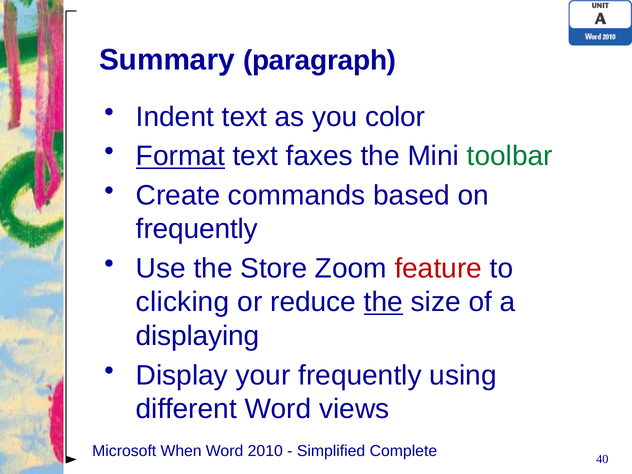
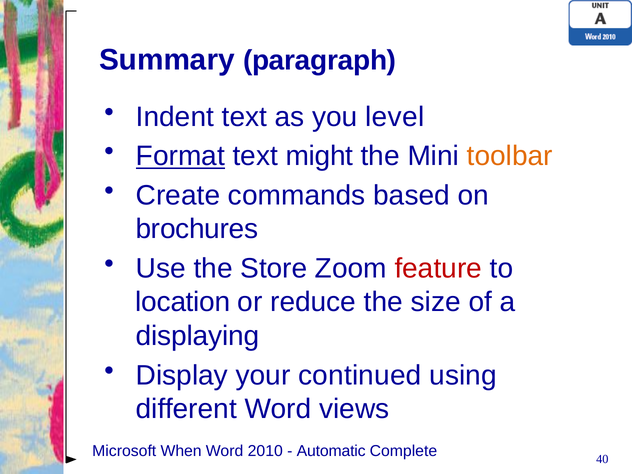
color: color -> level
faxes: faxes -> might
toolbar colour: green -> orange
frequently at (197, 229): frequently -> brochures
clicking: clicking -> location
the at (383, 302) underline: present -> none
your frequently: frequently -> continued
Simplified: Simplified -> Automatic
